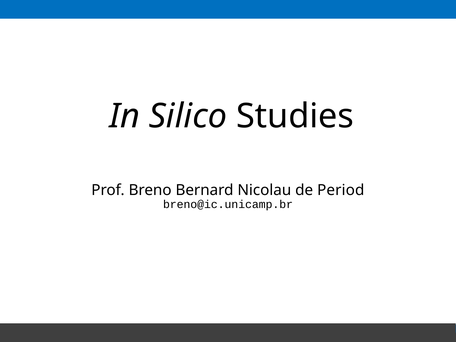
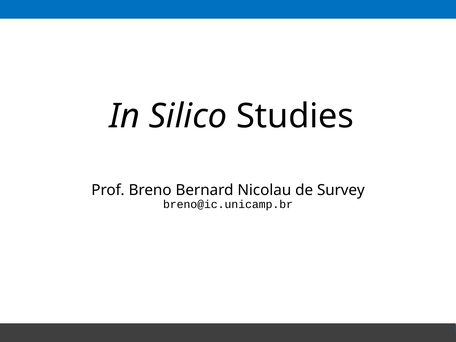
Period: Period -> Survey
